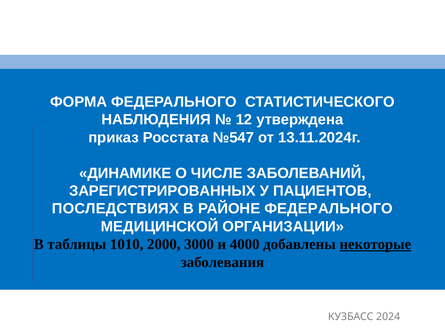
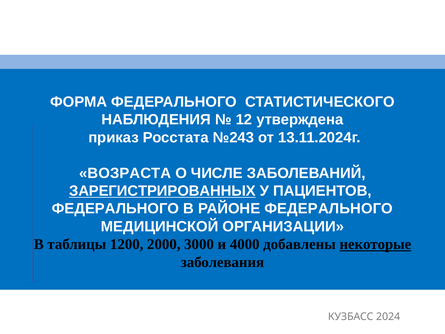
№547: №547 -> №243
ДИНАМИКЕ: ДИНАМИКЕ -> ВОЗРАСТА
ЗАРЕГИСТРИРОВАННЫХ underline: none -> present
ПОСЛЕДСТВИЯХ at (115, 209): ПОСЛЕДСТВИЯХ -> ФЕДЕРАЛЬНОГО
1010: 1010 -> 1200
